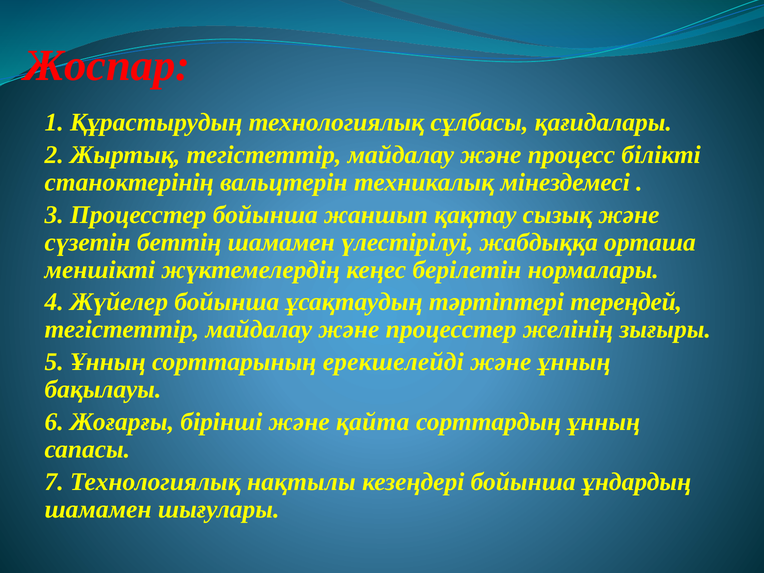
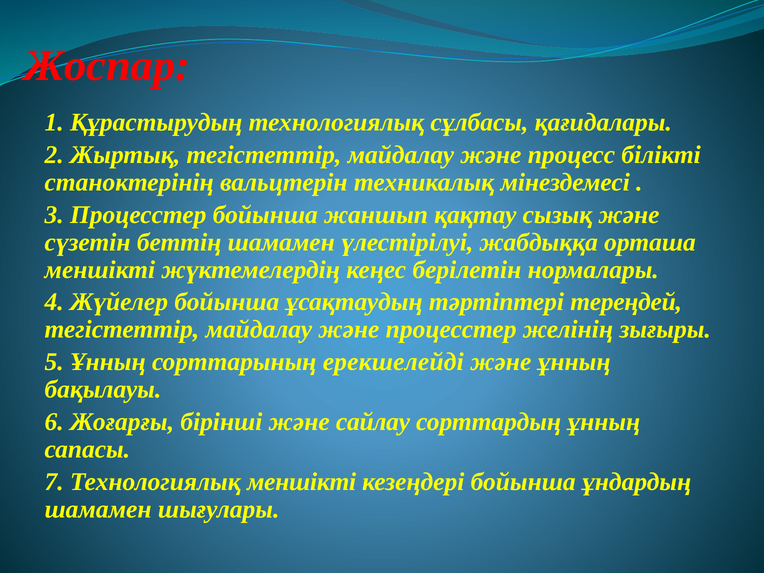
қайта: қайта -> сайлау
Технологиялық нақтылы: нақтылы -> меншiктi
